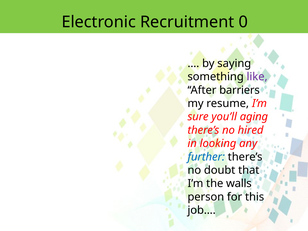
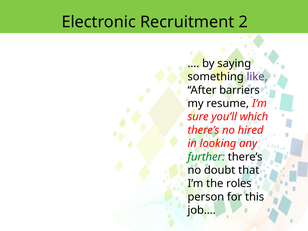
0: 0 -> 2
aging: aging -> which
further colour: blue -> green
walls: walls -> roles
